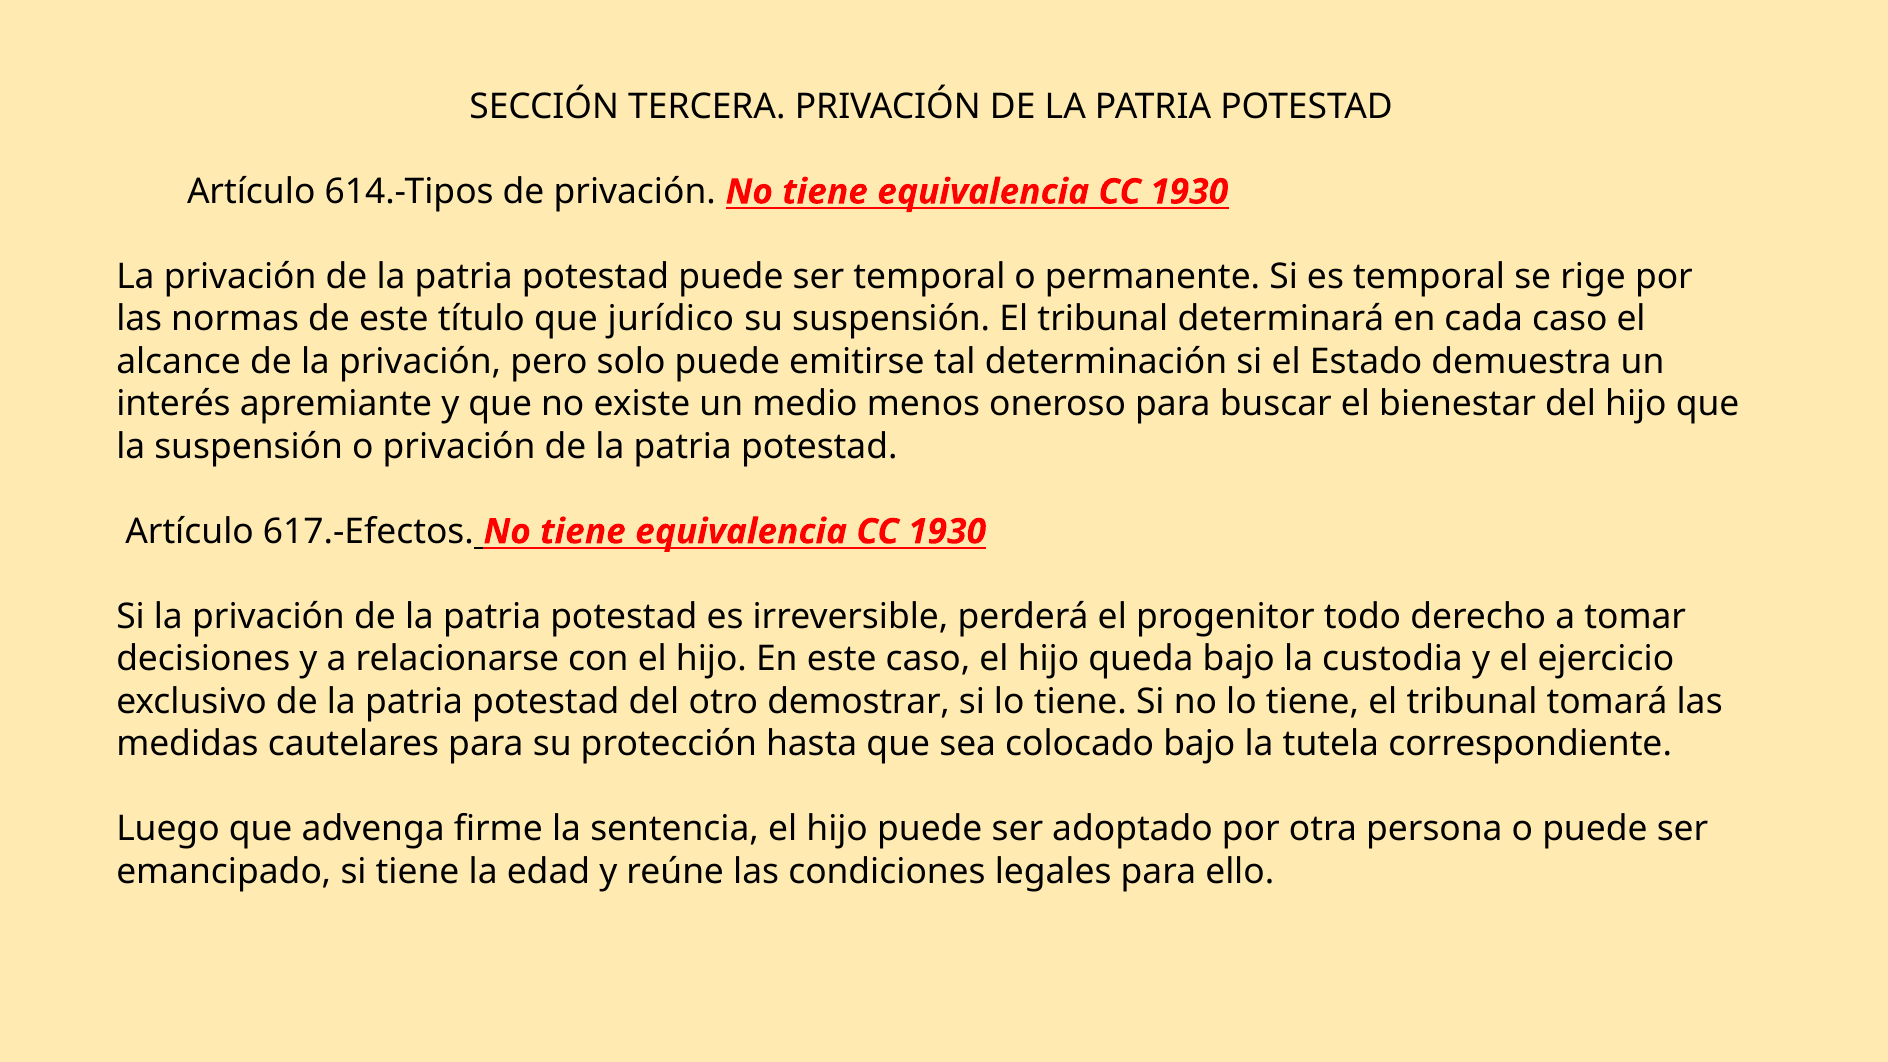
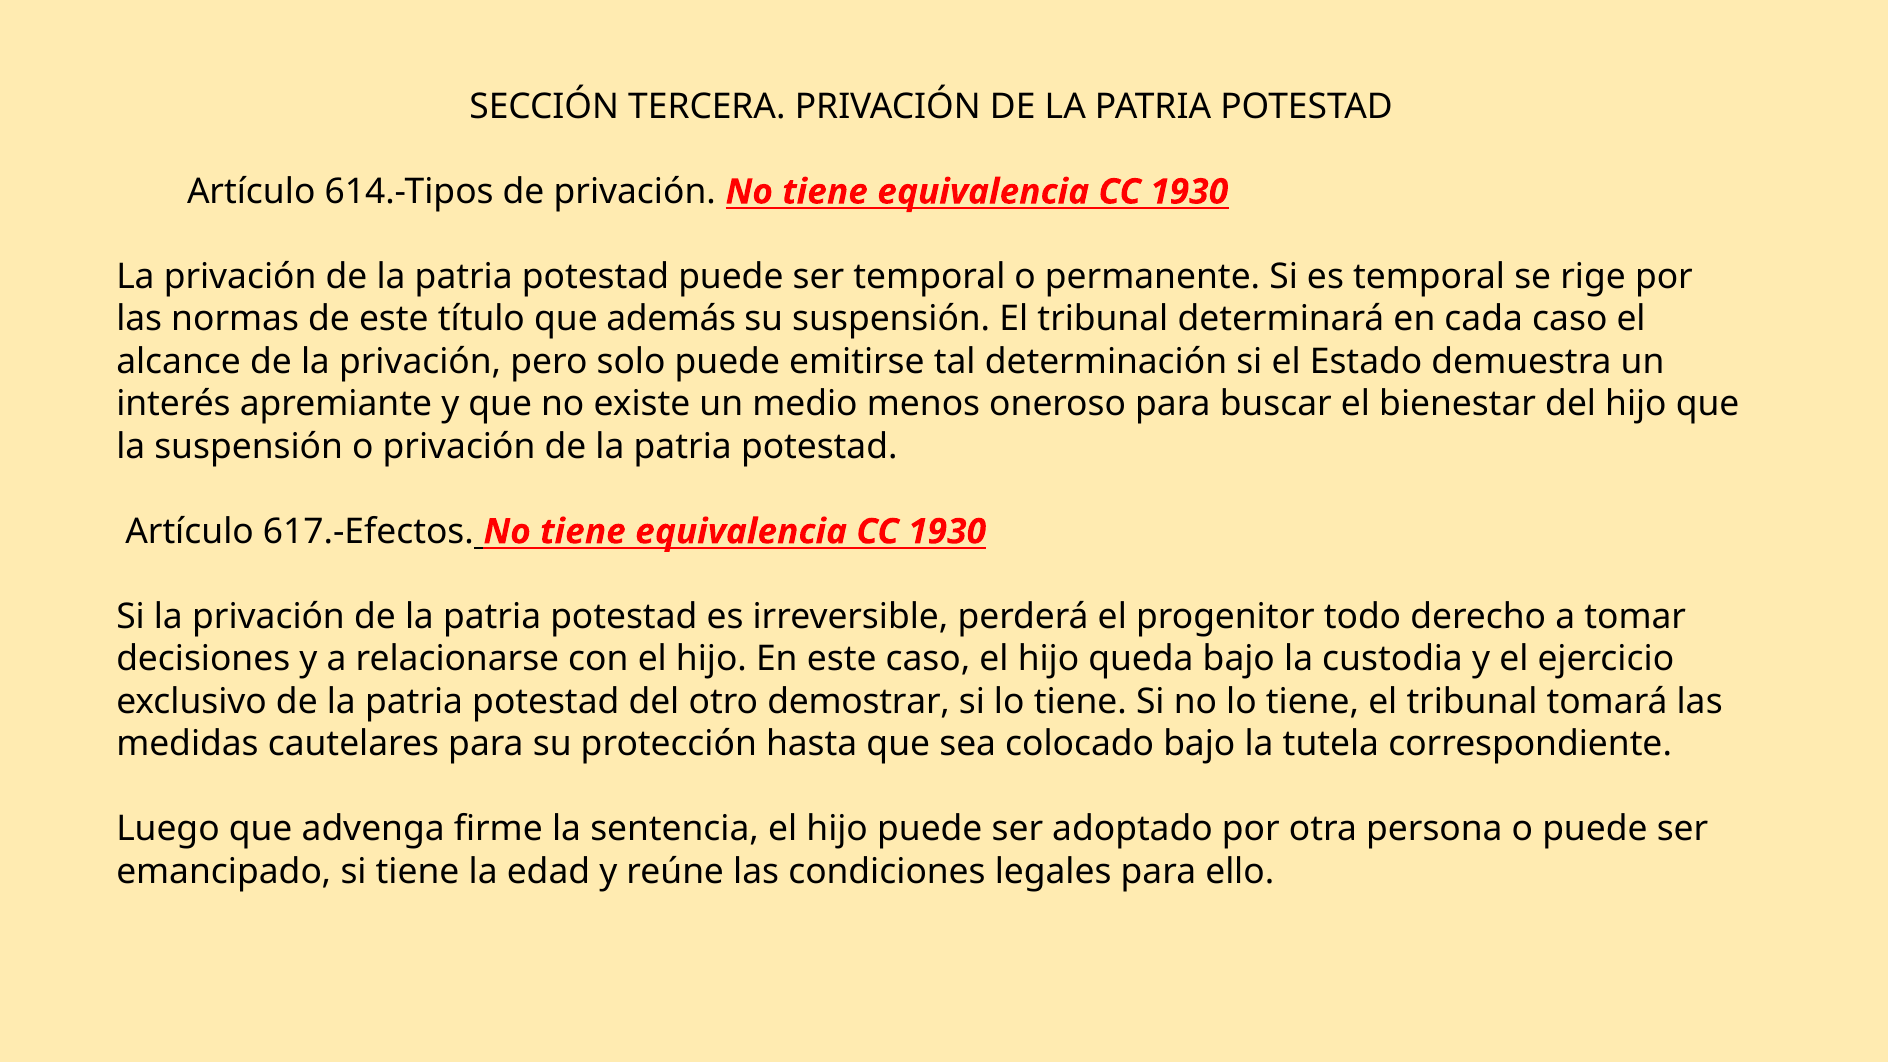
jurídico: jurídico -> además
